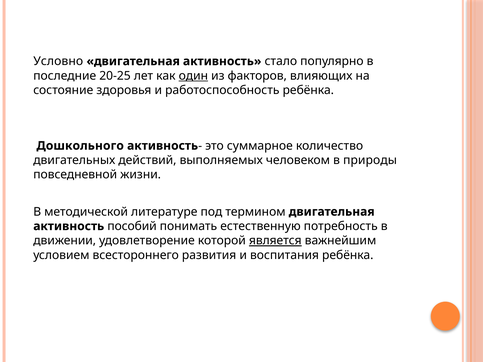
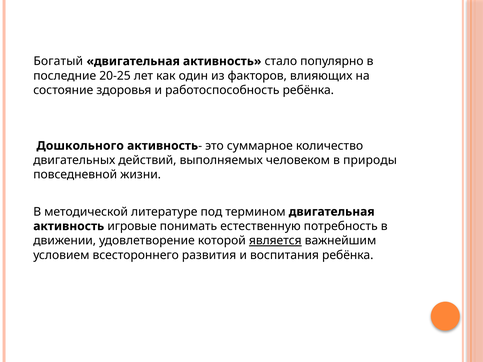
Условно: Условно -> Богатый
один underline: present -> none
пособий: пособий -> игровые
